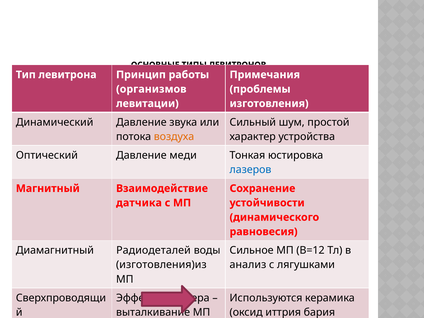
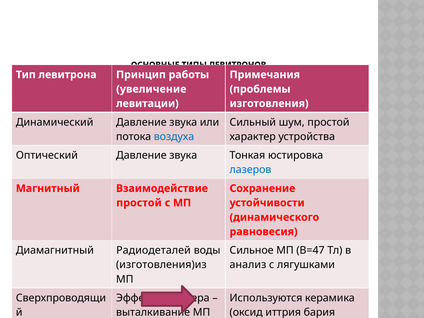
организмов: организмов -> увеличение
воздуха colour: orange -> blue
Оптический Давление меди: меди -> звука
датчика at (139, 203): датчика -> простой
В=12: В=12 -> В=47
